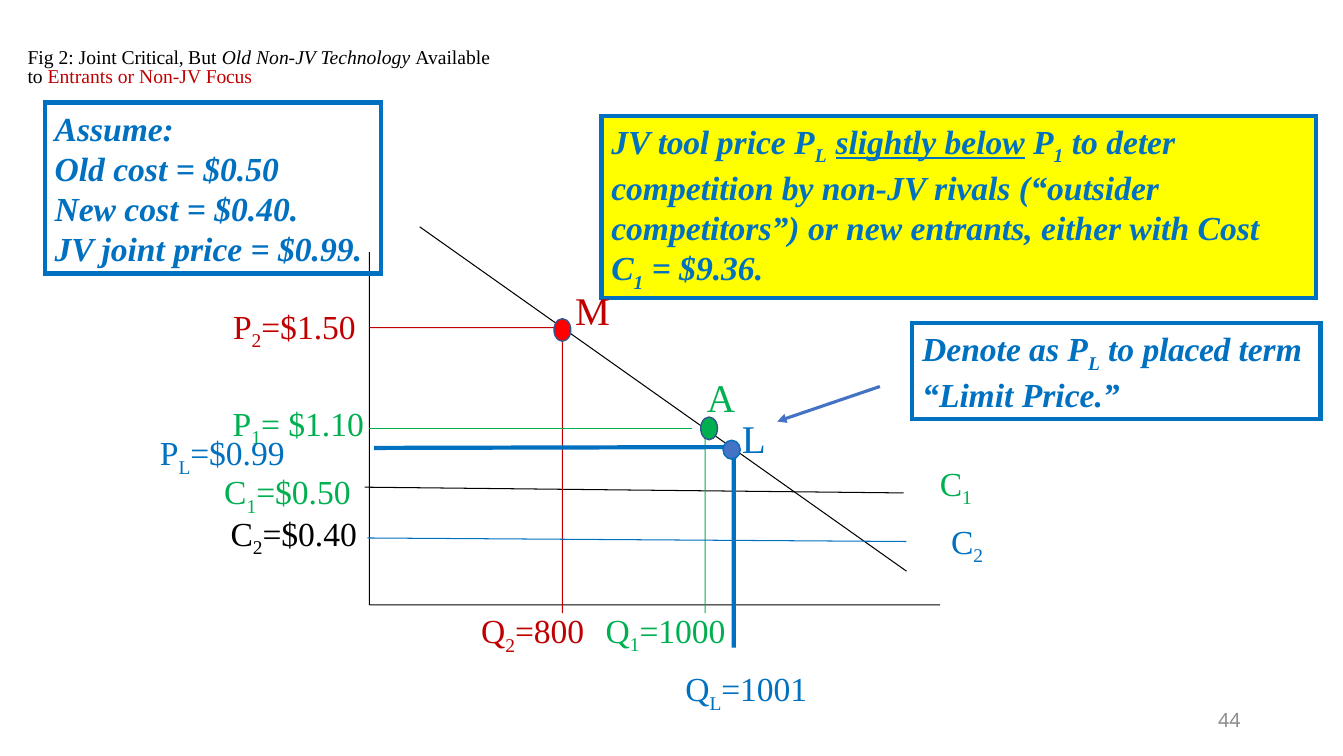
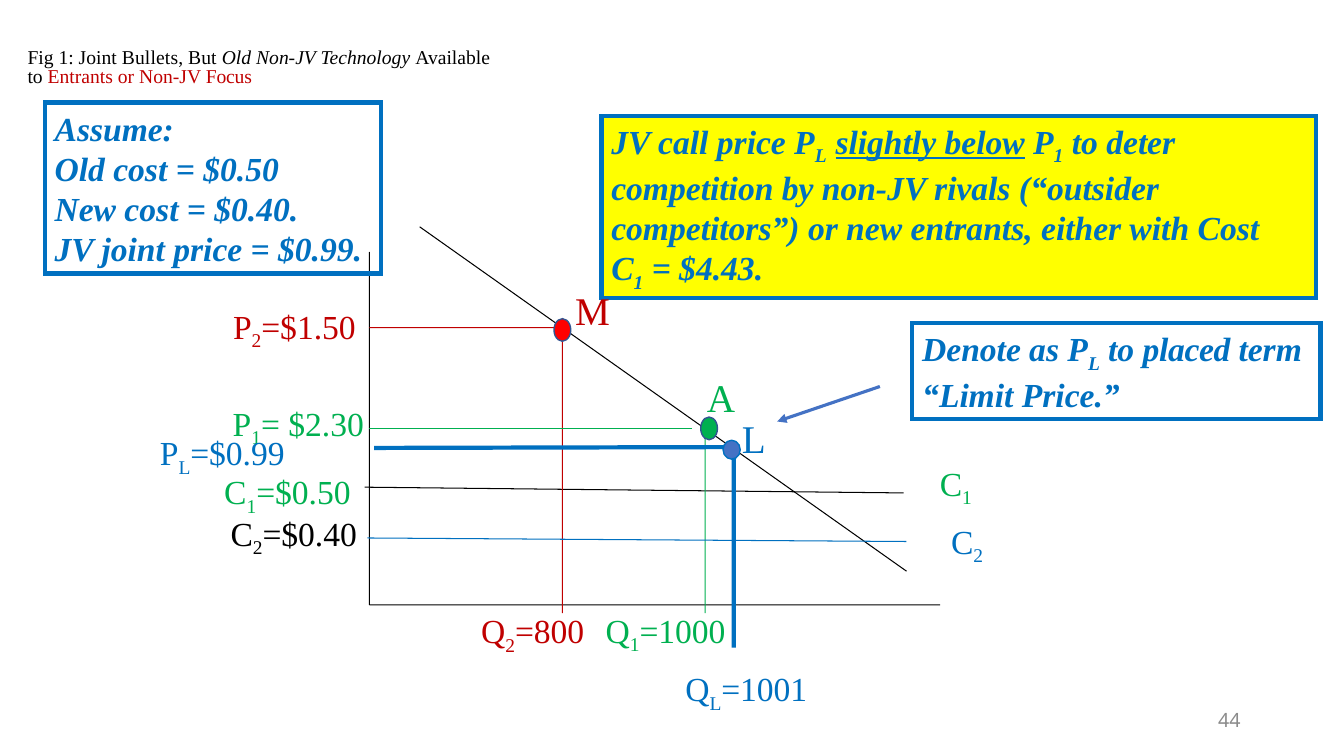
Fig 2: 2 -> 1
Critical: Critical -> Bullets
tool: tool -> call
$9.36: $9.36 -> $4.43
$1.10: $1.10 -> $2.30
